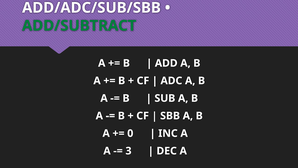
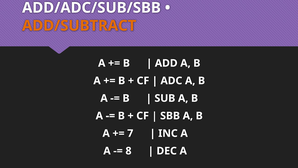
ADD/SUBTRACT colour: green -> orange
0: 0 -> 7
3: 3 -> 8
